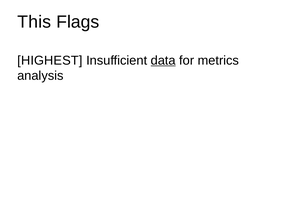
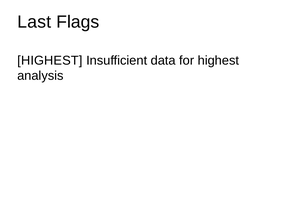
This: This -> Last
data underline: present -> none
for metrics: metrics -> highest
